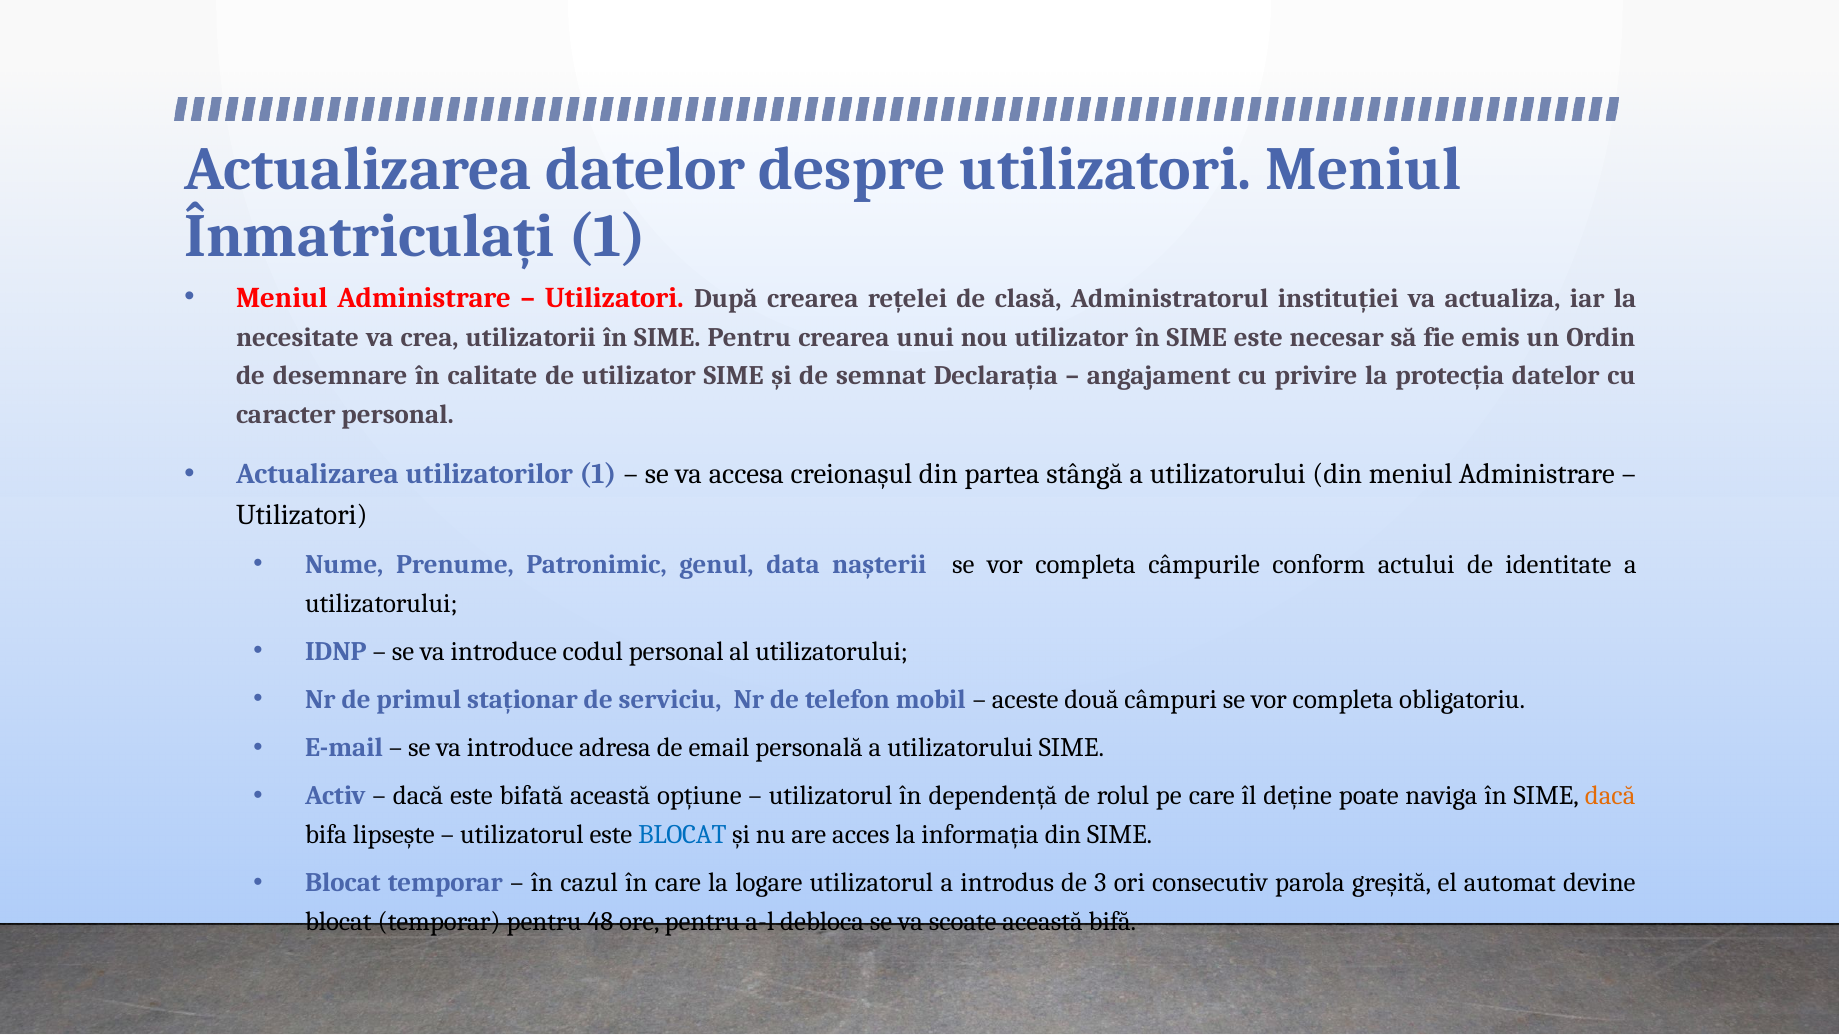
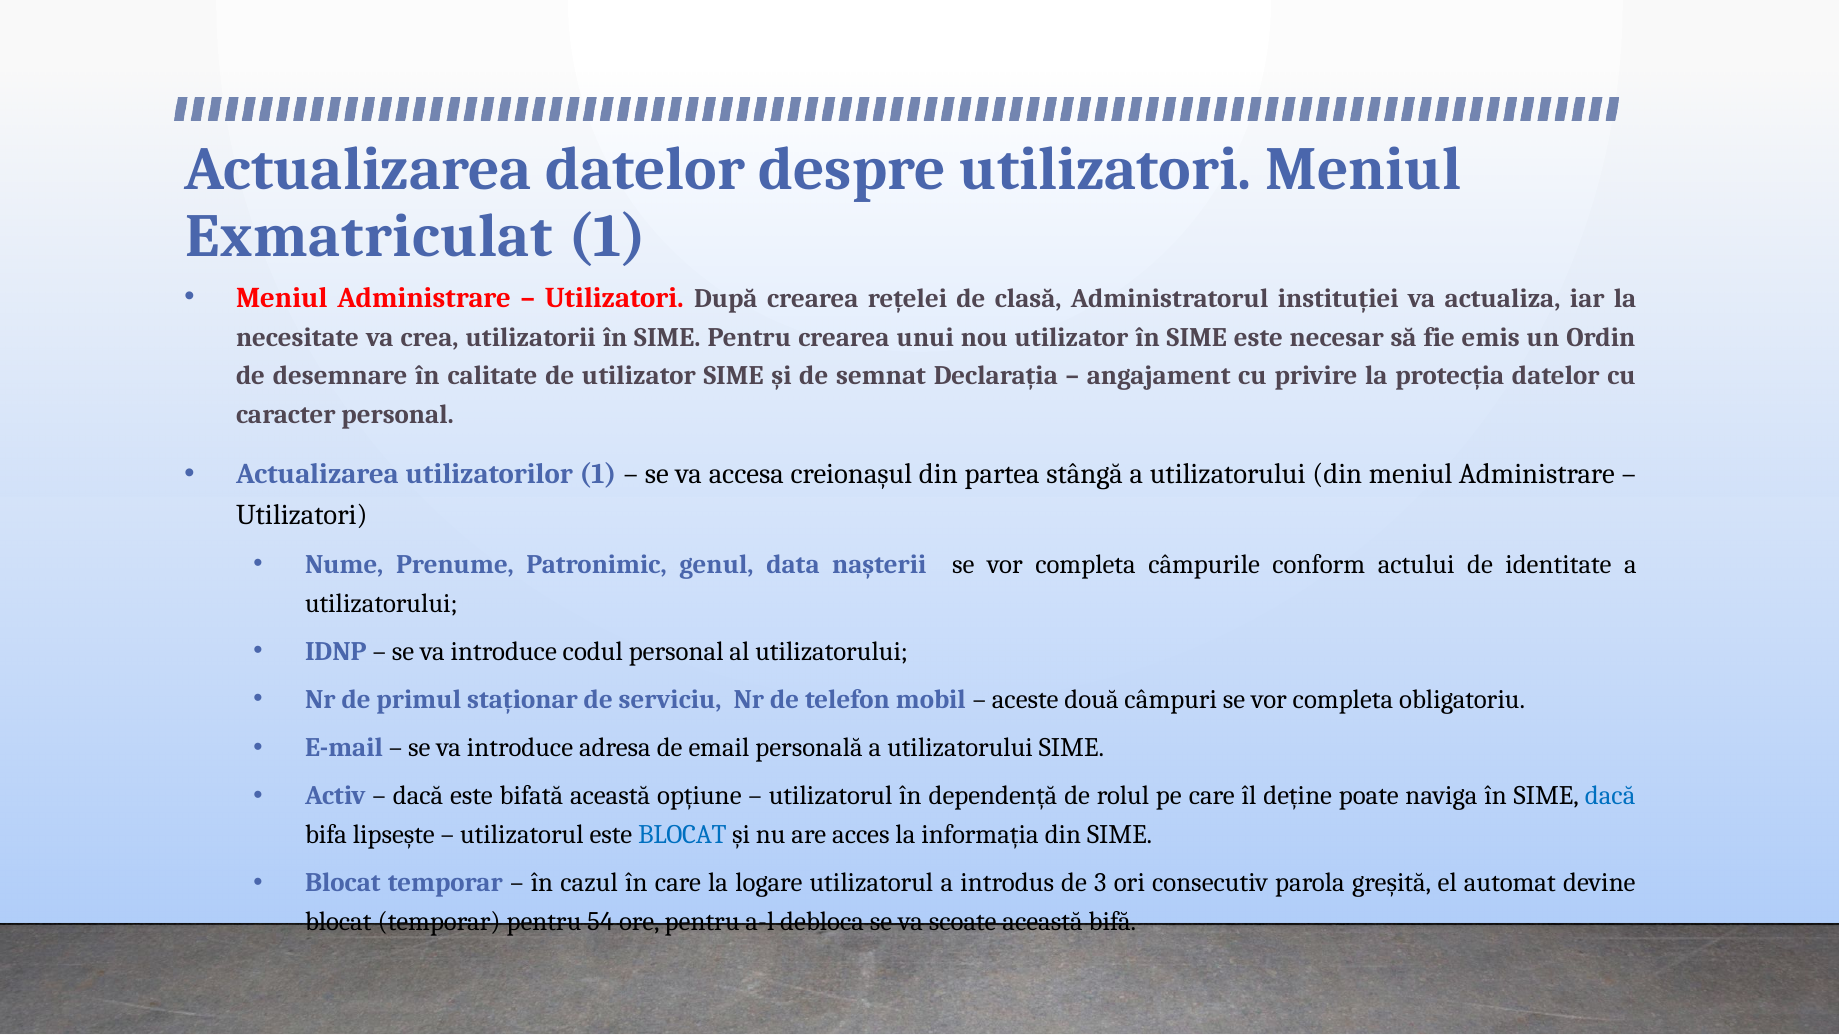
Înmatriculați: Înmatriculați -> Exmatriculat
dacă at (1610, 796) colour: orange -> blue
48: 48 -> 54
